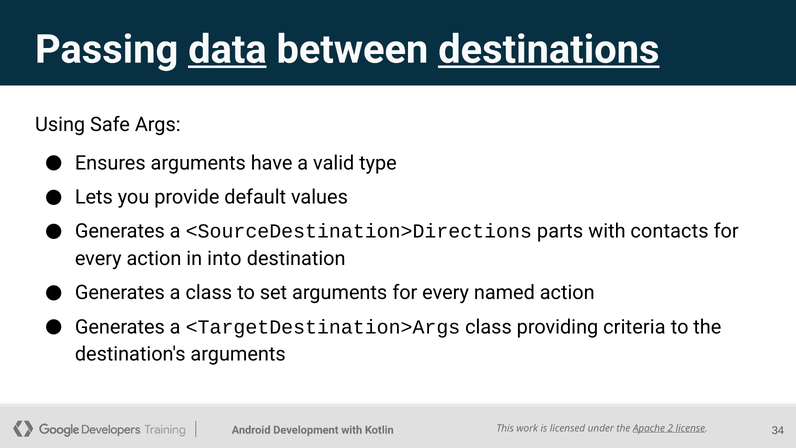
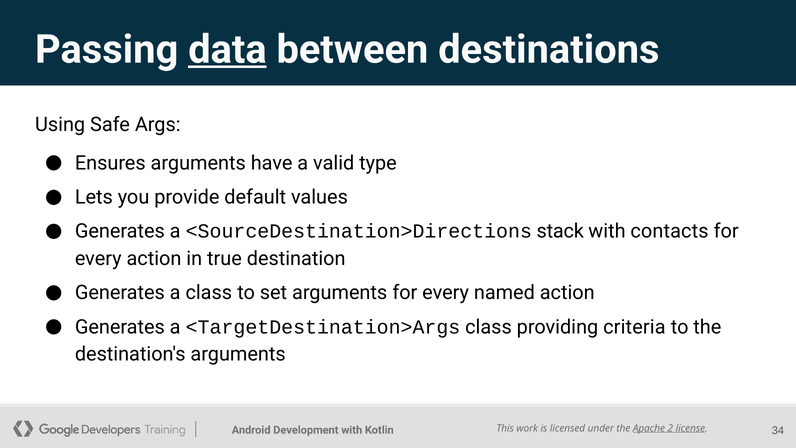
destinations underline: present -> none
parts: parts -> stack
into: into -> true
